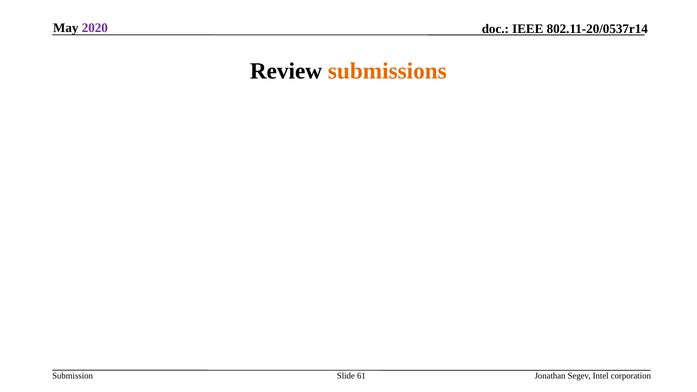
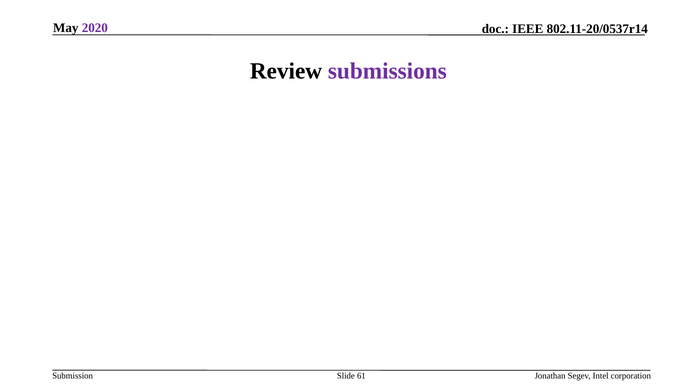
submissions colour: orange -> purple
